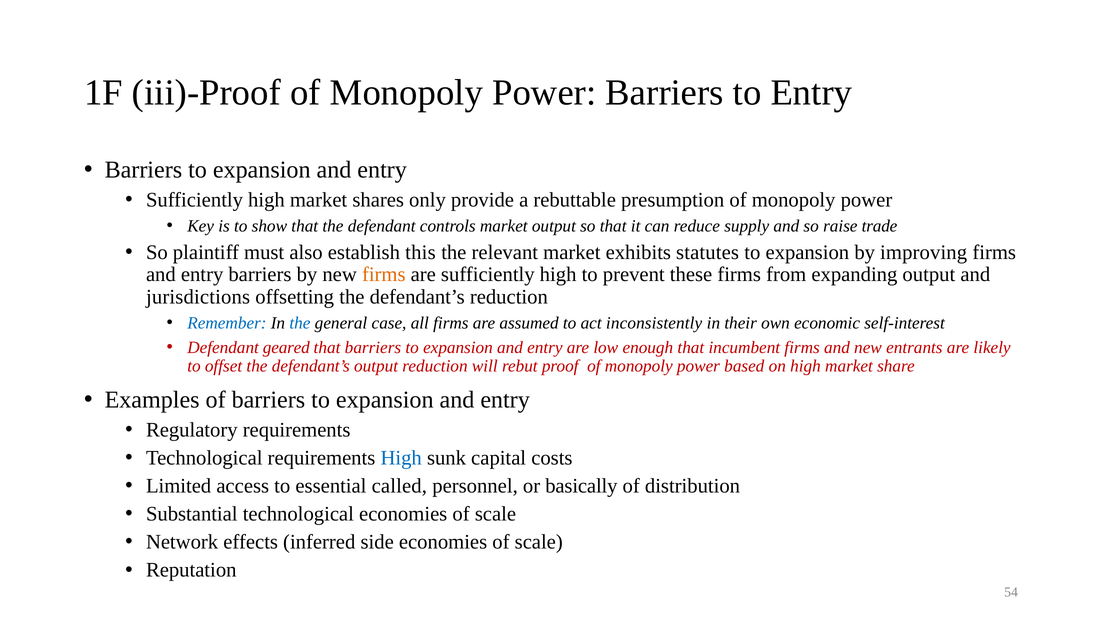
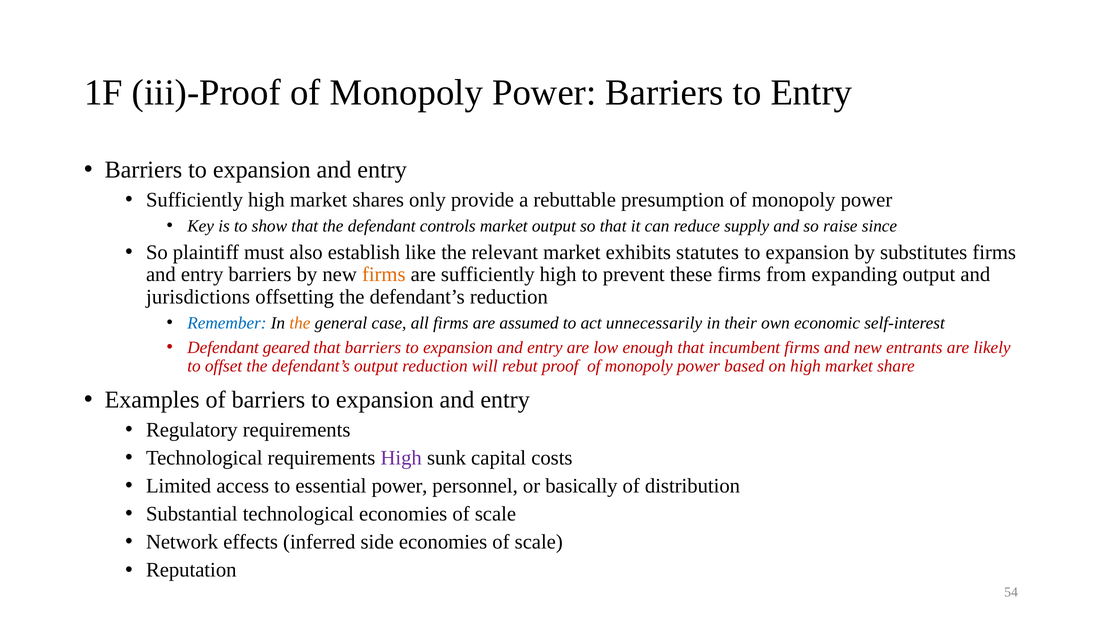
trade: trade -> since
this: this -> like
improving: improving -> substitutes
the at (300, 323) colour: blue -> orange
inconsistently: inconsistently -> unnecessarily
High at (401, 458) colour: blue -> purple
essential called: called -> power
